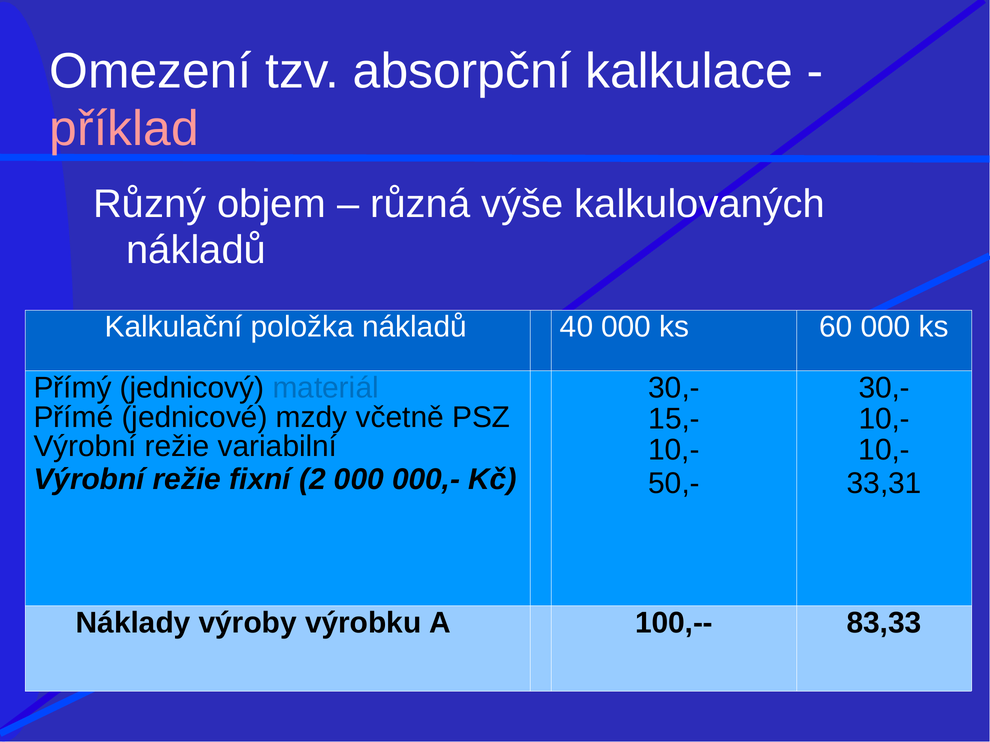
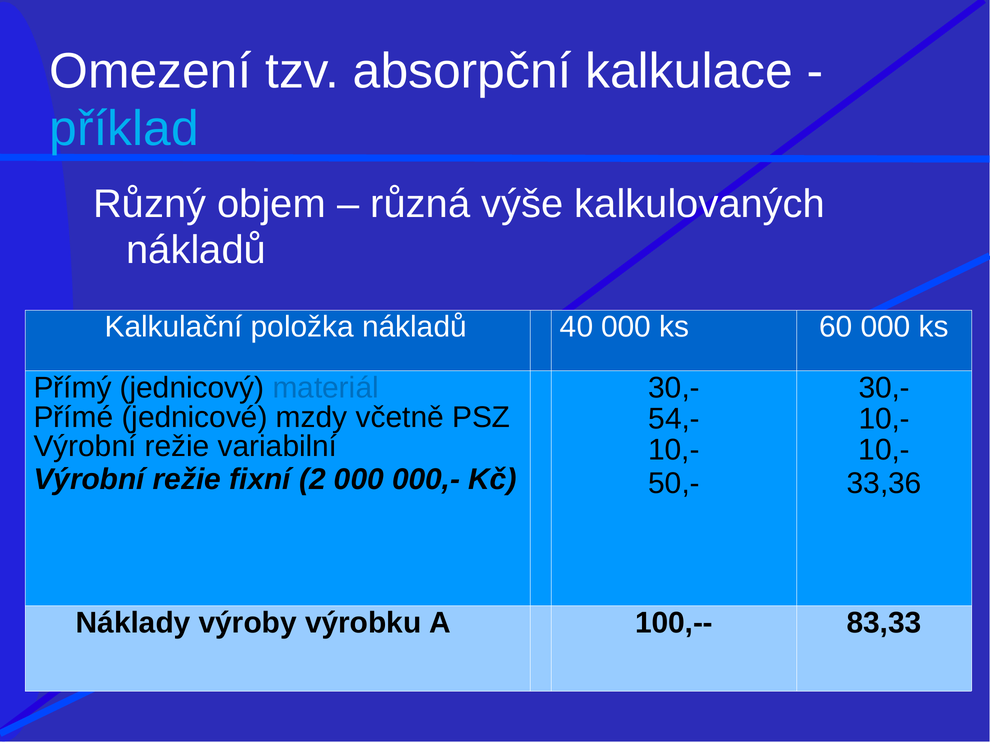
příklad colour: pink -> light blue
15,-: 15,- -> 54,-
33,31: 33,31 -> 33,36
